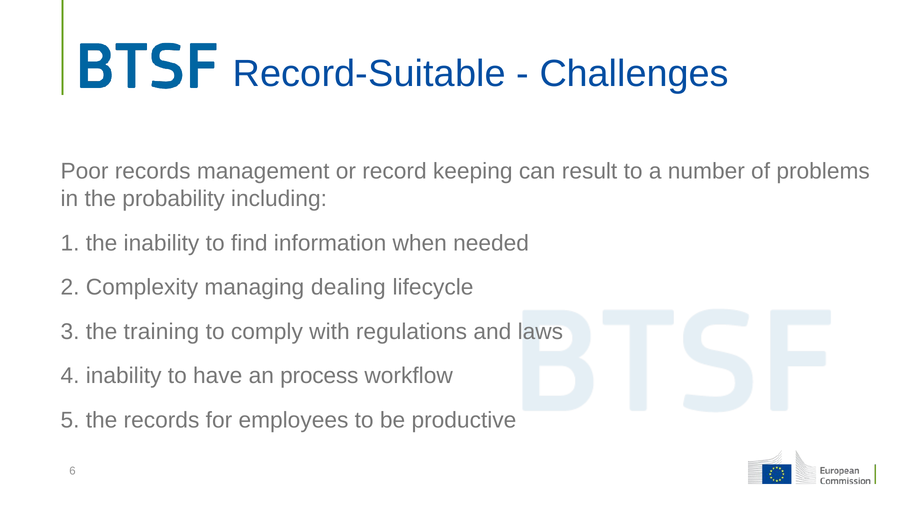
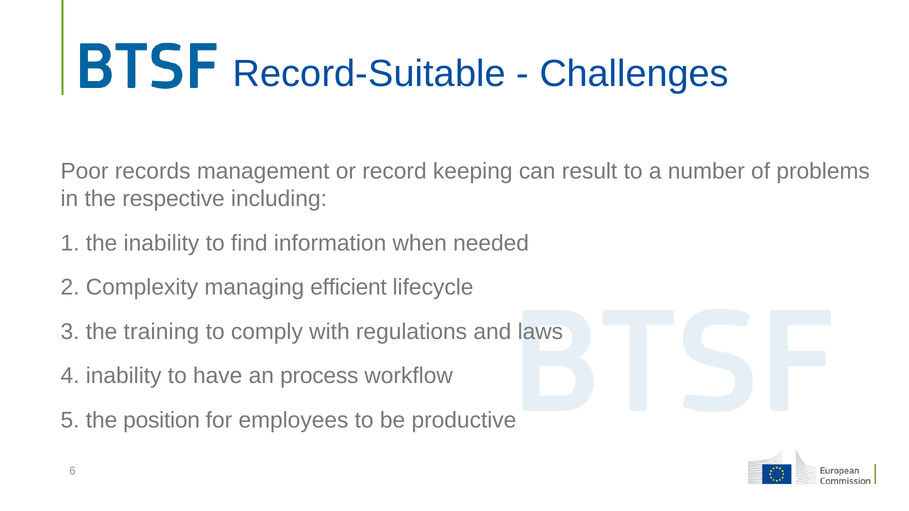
probability: probability -> respective
dealing: dealing -> efficient
the records: records -> position
